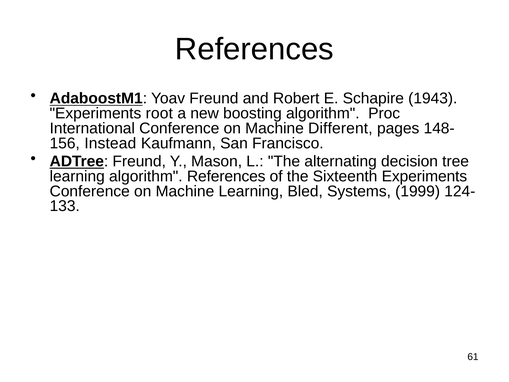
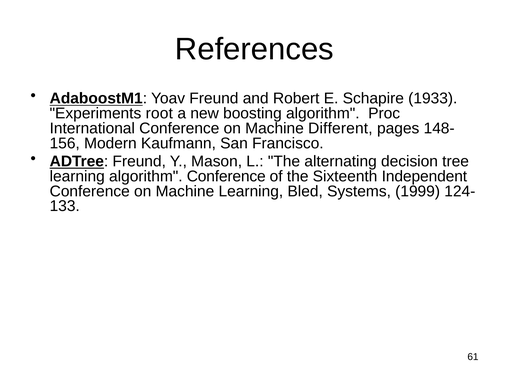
1943: 1943 -> 1933
Instead: Instead -> Modern
algorithm References: References -> Conference
Sixteenth Experiments: Experiments -> Independent
